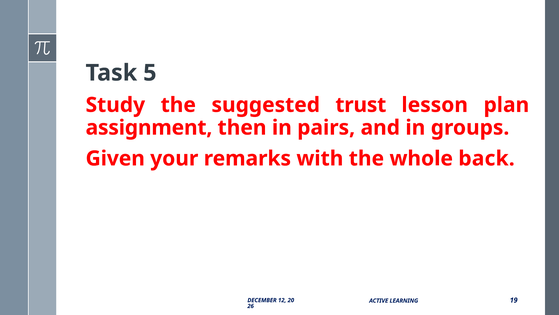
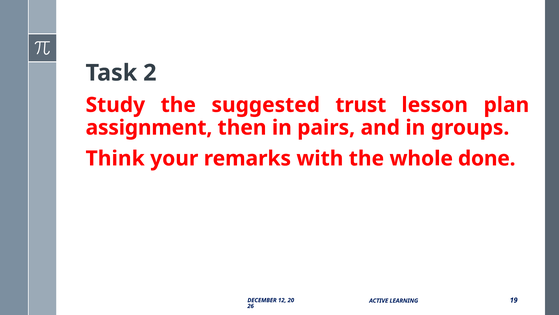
5: 5 -> 2
Given: Given -> Think
back: back -> done
